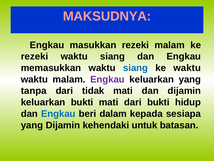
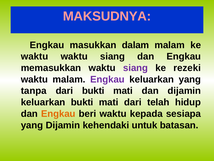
masukkan rezeki: rezeki -> dalam
rezeki at (35, 56): rezeki -> waktu
siang at (135, 68) colour: blue -> purple
ke waktu: waktu -> rezeki
dari tidak: tidak -> bukti
dari bukti: bukti -> telah
Engkau at (58, 113) colour: blue -> orange
beri dalam: dalam -> waktu
